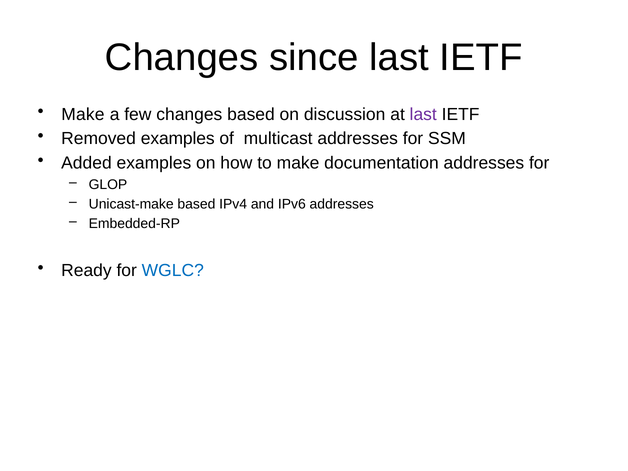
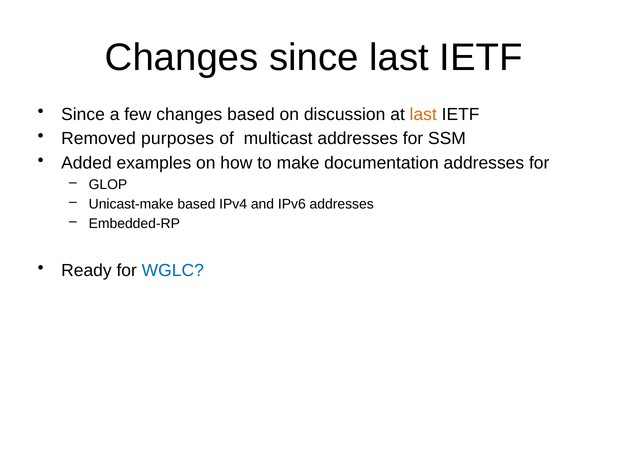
Make at (83, 114): Make -> Since
last at (423, 114) colour: purple -> orange
Removed examples: examples -> purposes
